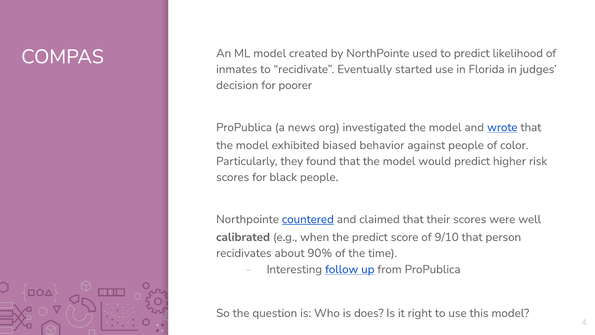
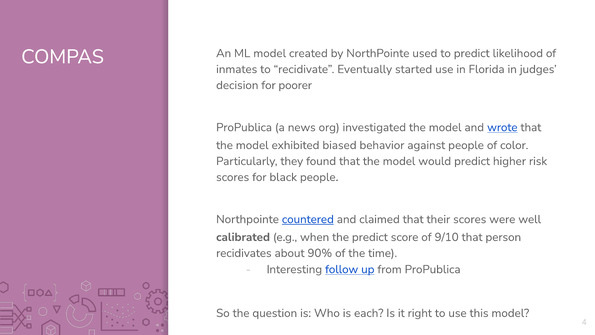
does: does -> each
